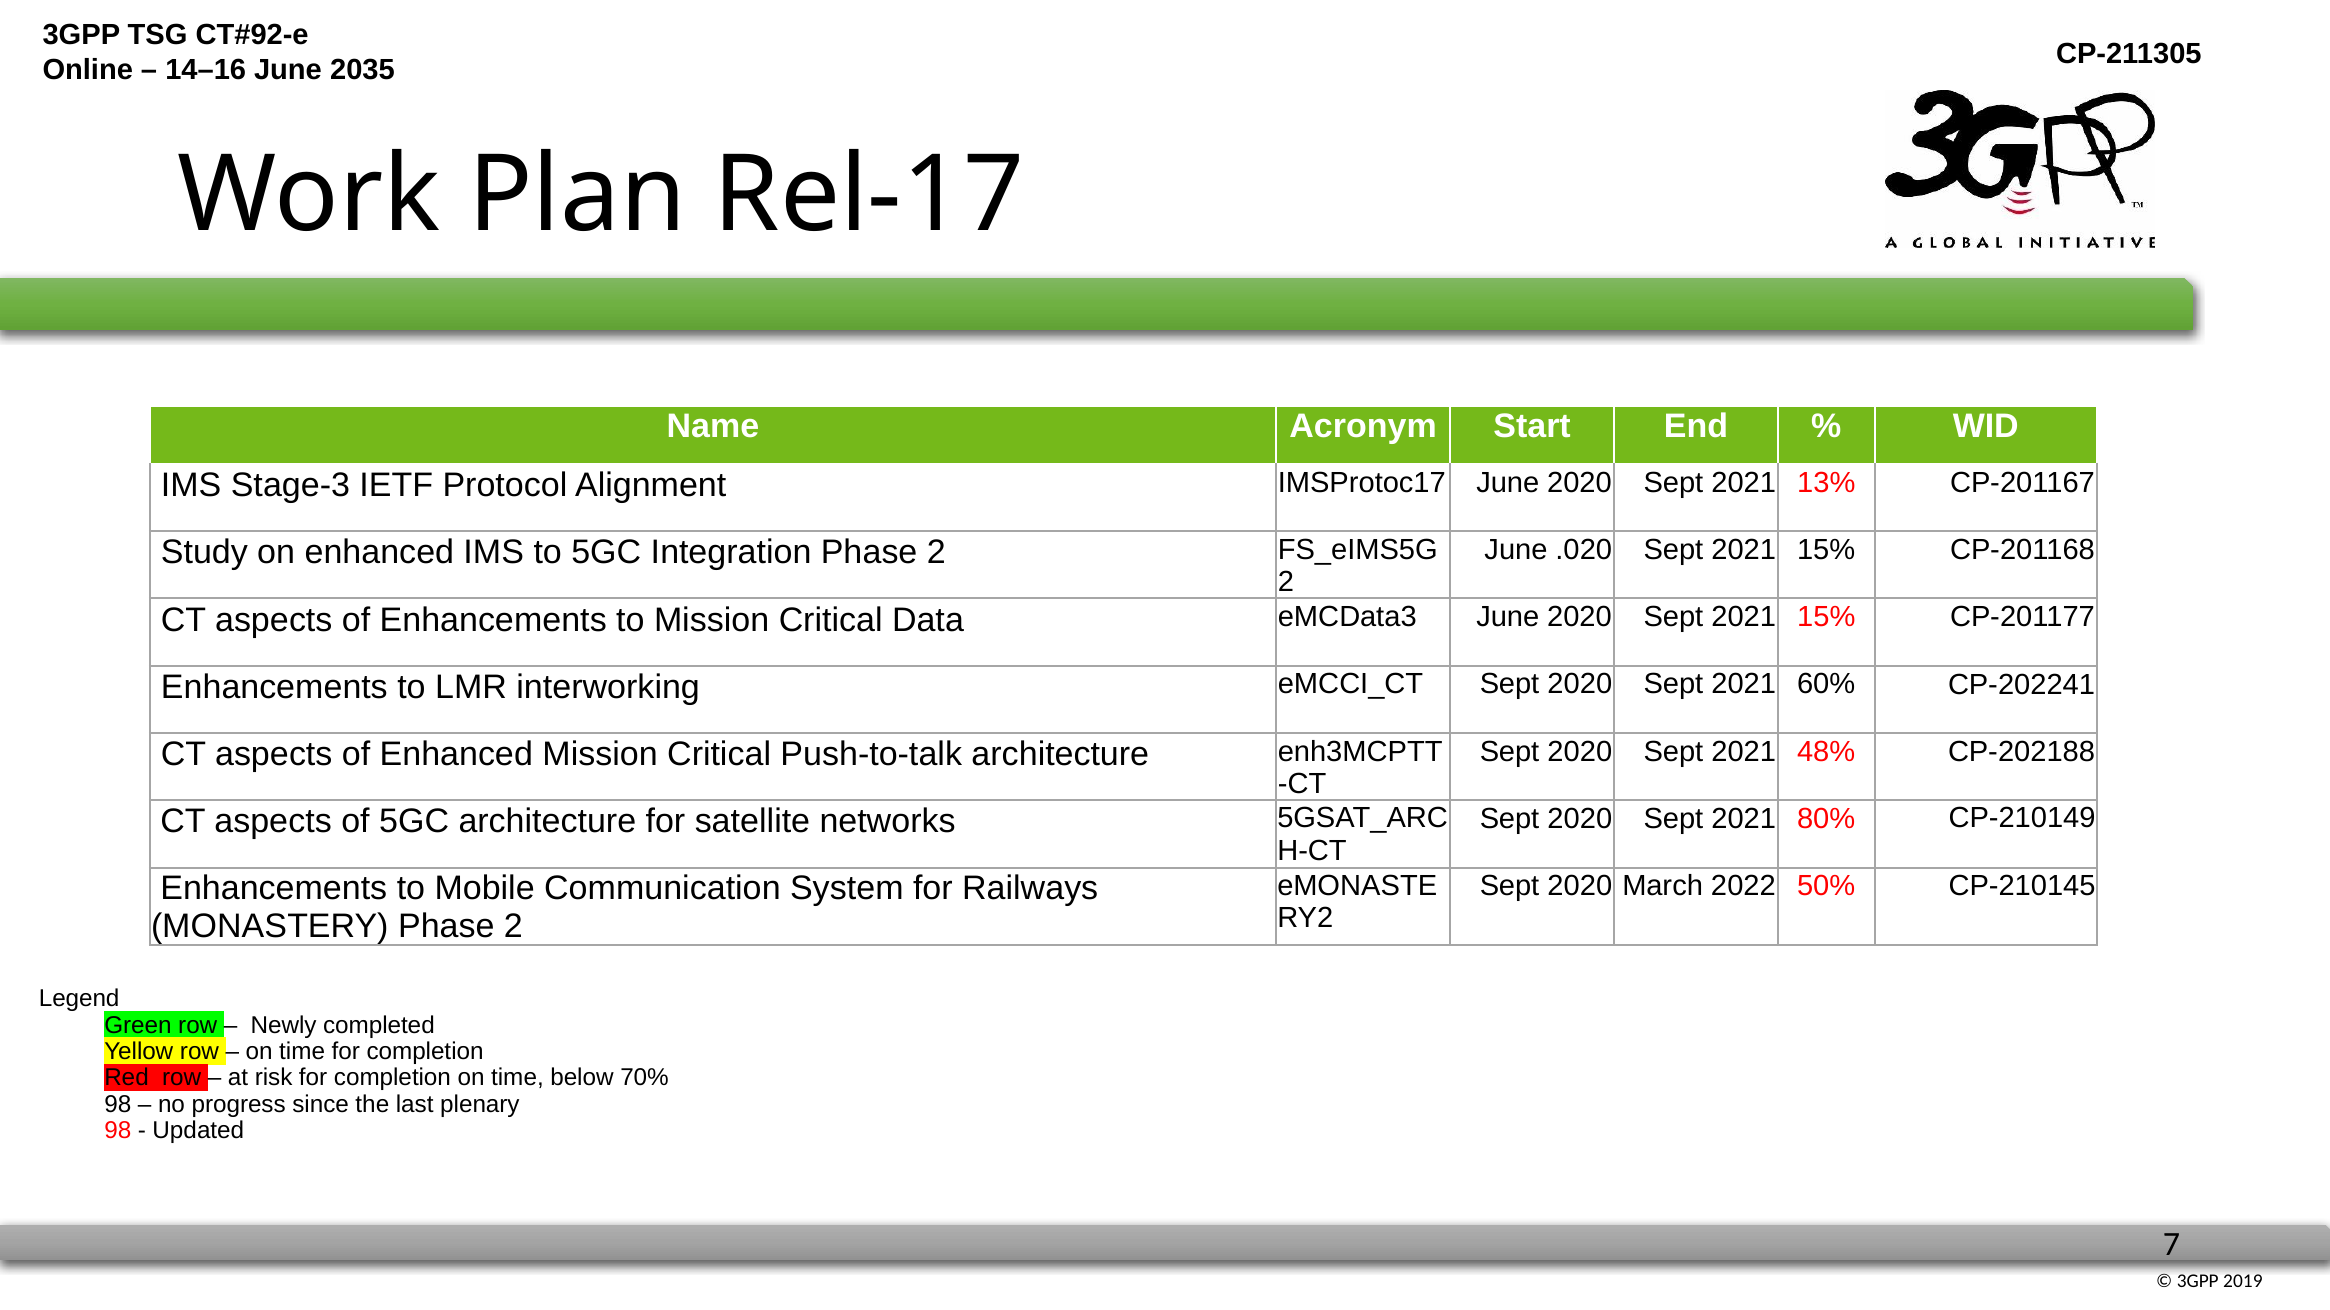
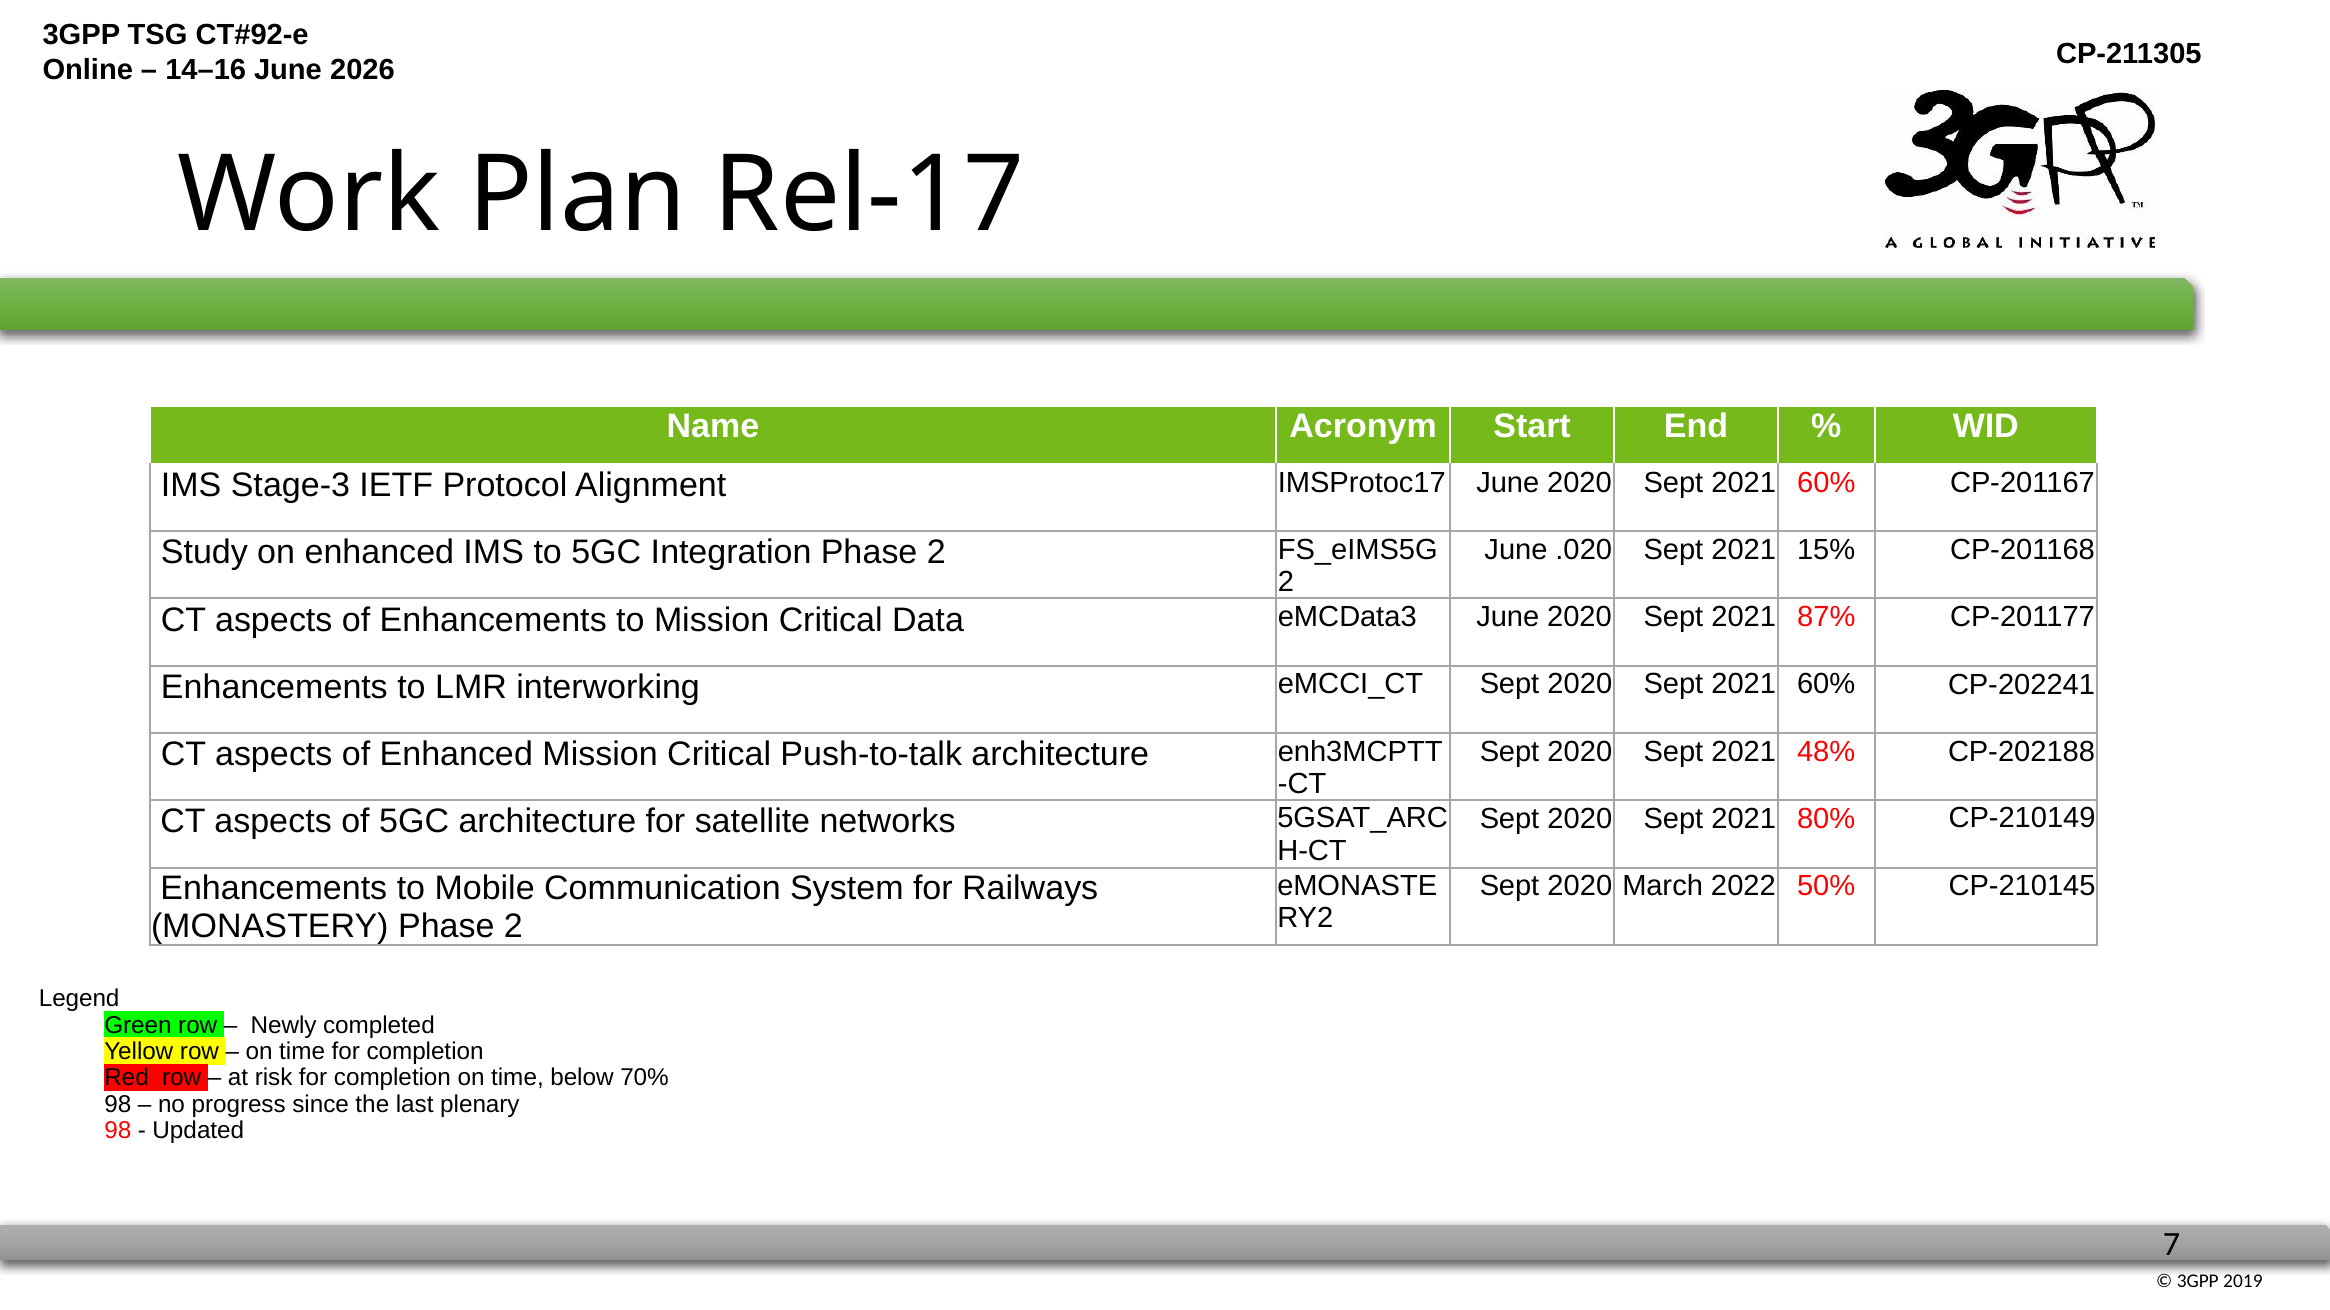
2035: 2035 -> 2026
13% at (1826, 483): 13% -> 60%
2020 Sept 2021 15%: 15% -> 87%
